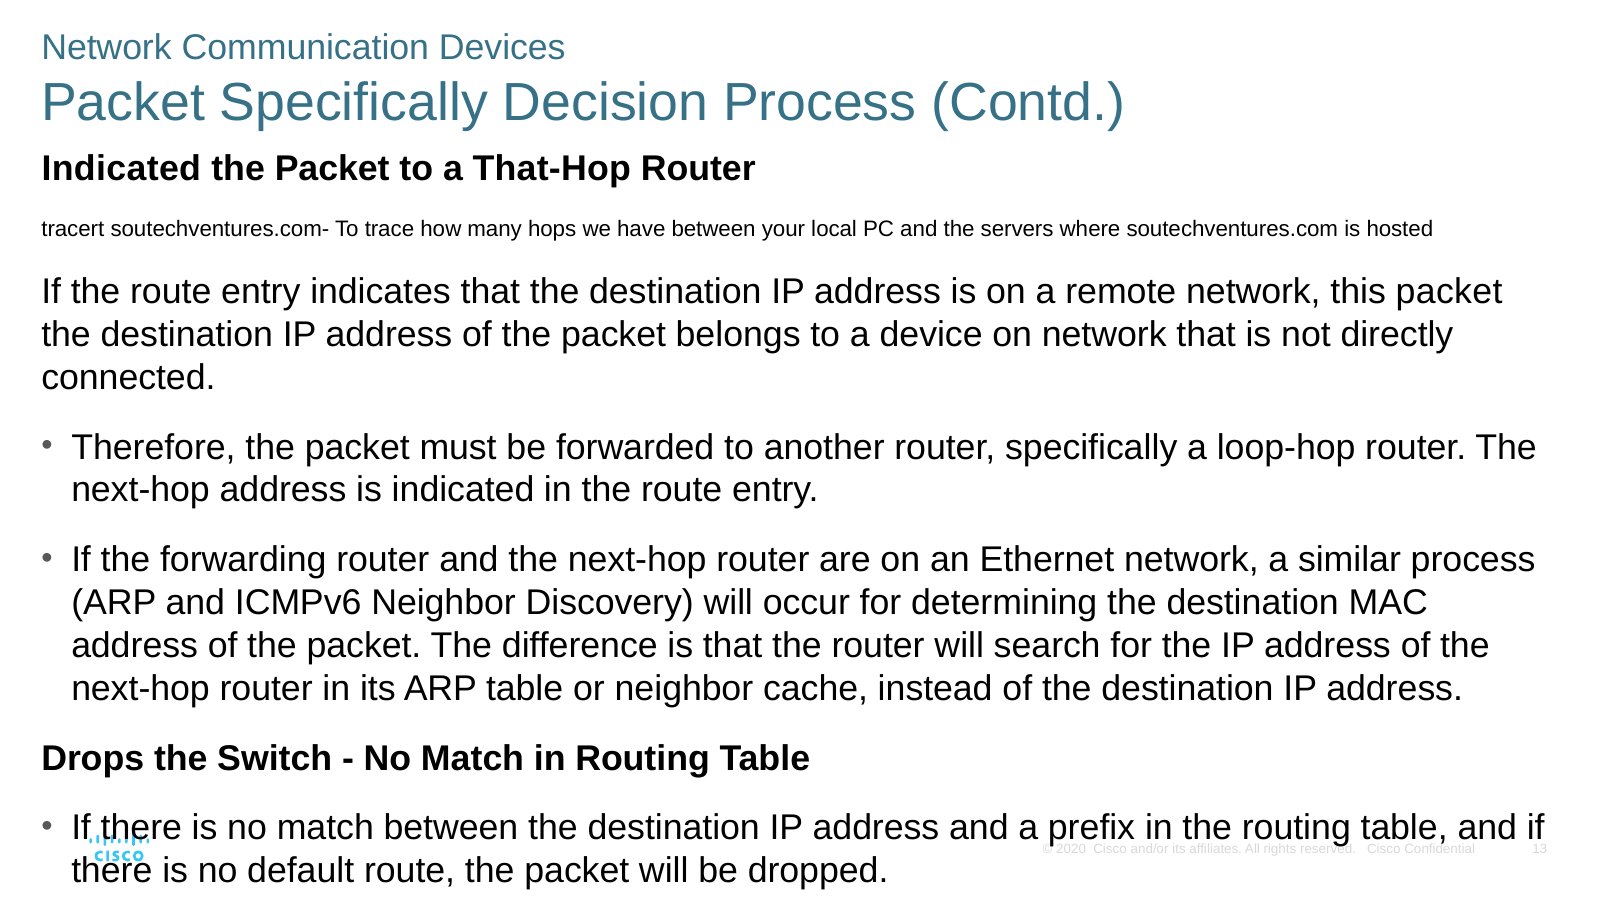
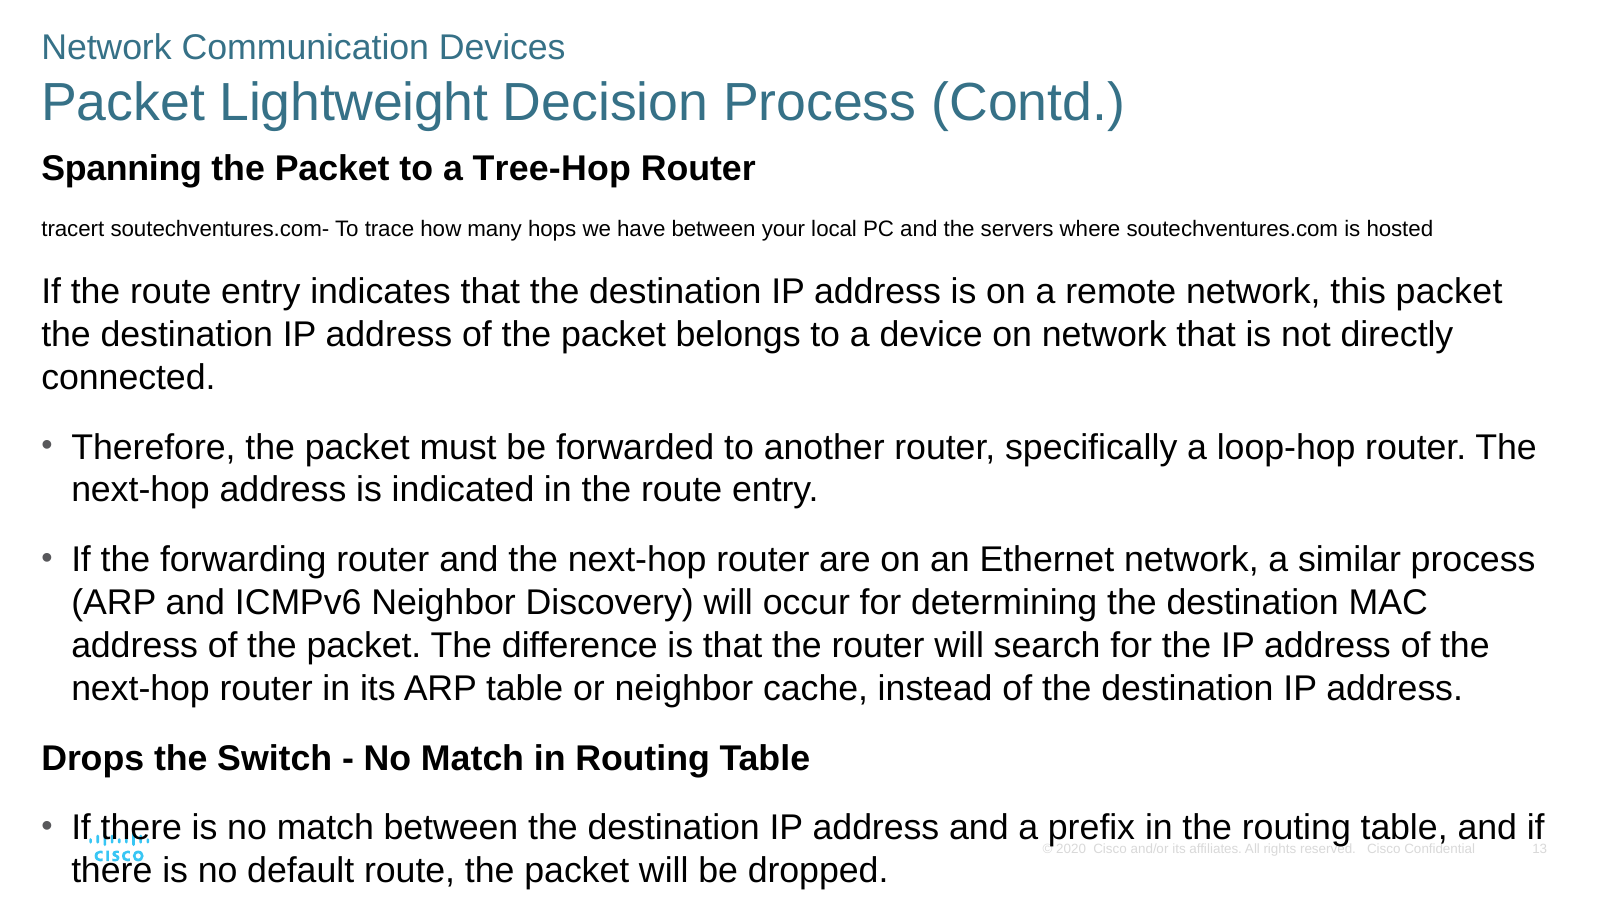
Packet Specifically: Specifically -> Lightweight
Indicated at (121, 168): Indicated -> Spanning
That-Hop: That-Hop -> Tree-Hop
